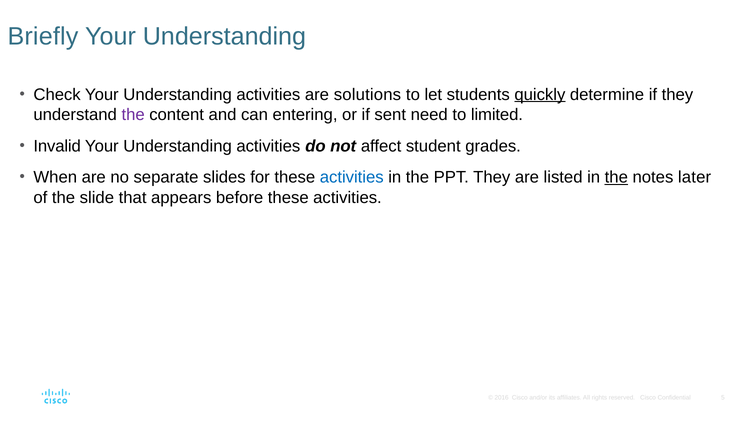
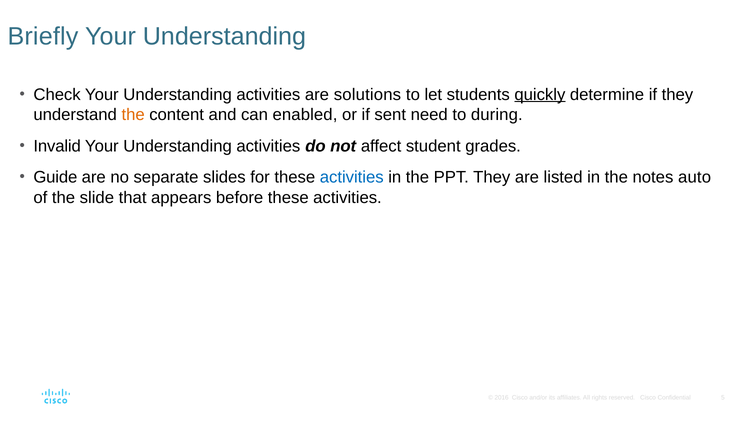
the at (133, 115) colour: purple -> orange
entering: entering -> enabled
limited: limited -> during
When: When -> Guide
the at (616, 177) underline: present -> none
later: later -> auto
